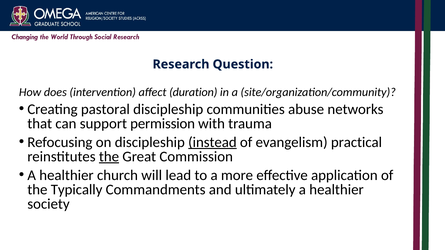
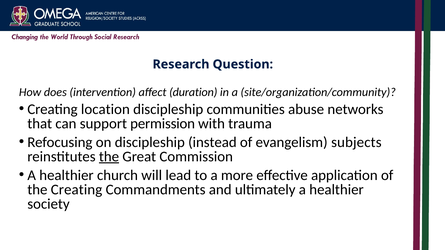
pastoral: pastoral -> location
instead underline: present -> none
practical: practical -> subjects
the Typically: Typically -> Creating
